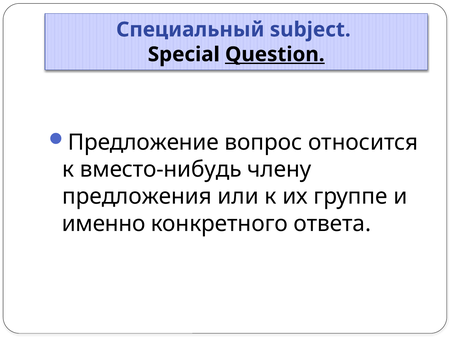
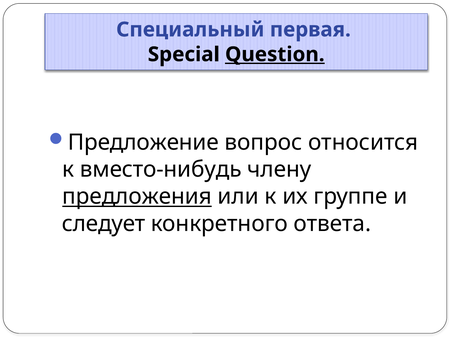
subject: subject -> первая
предложения underline: none -> present
именно: именно -> следует
